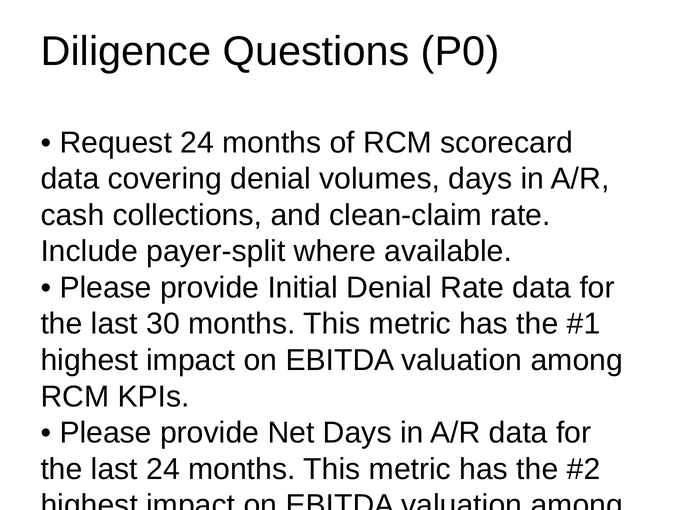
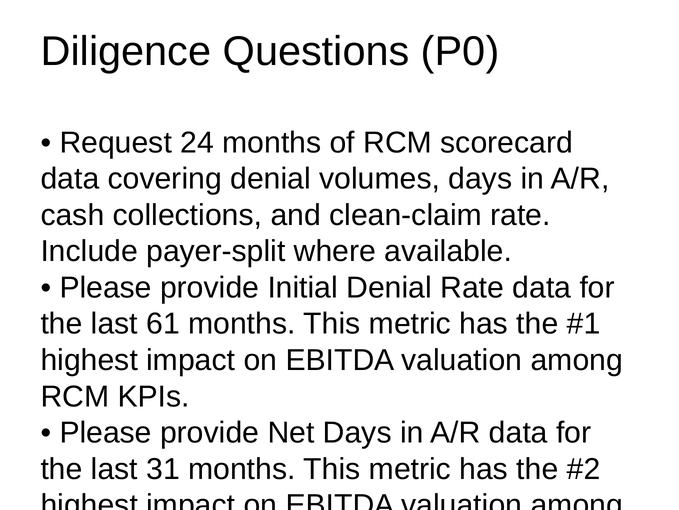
30: 30 -> 61
last 24: 24 -> 31
